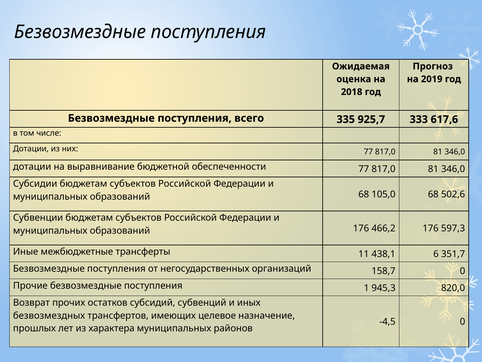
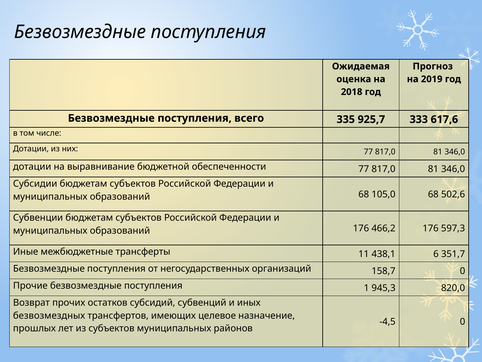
из характера: характера -> субъектов
